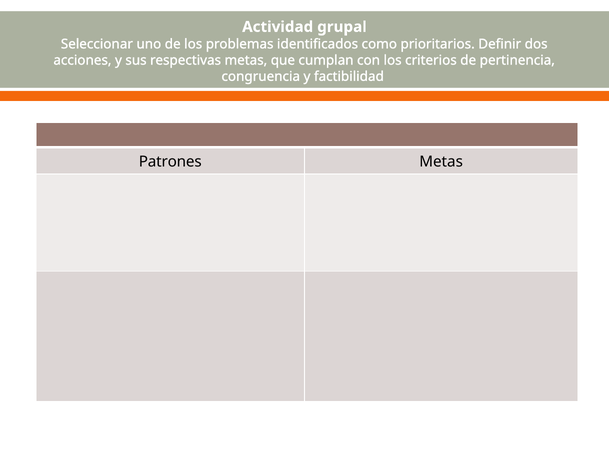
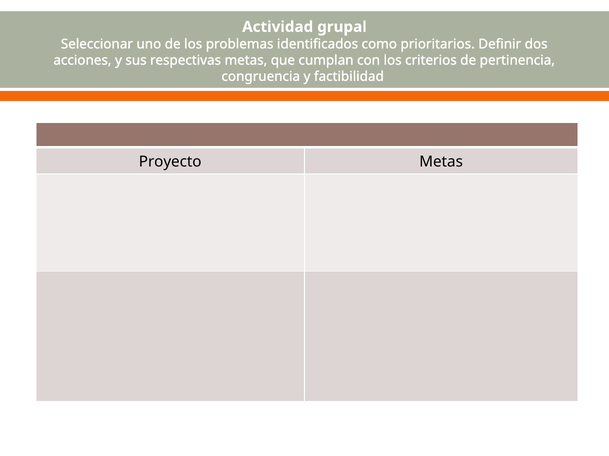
Patrones: Patrones -> Proyecto
